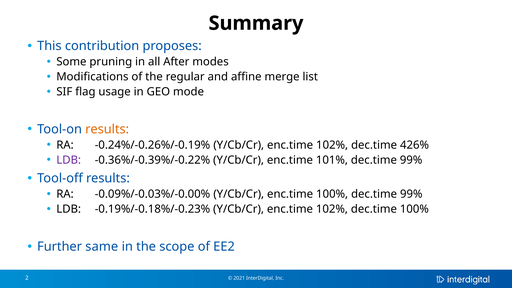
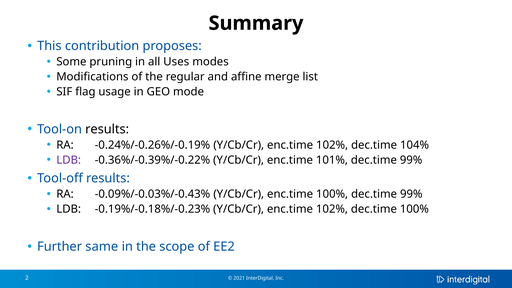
After: After -> Uses
results at (107, 129) colour: orange -> black
426%: 426% -> 104%
-0.09%/-0.03%/-0.00%: -0.09%/-0.03%/-0.00% -> -0.09%/-0.03%/-0.43%
